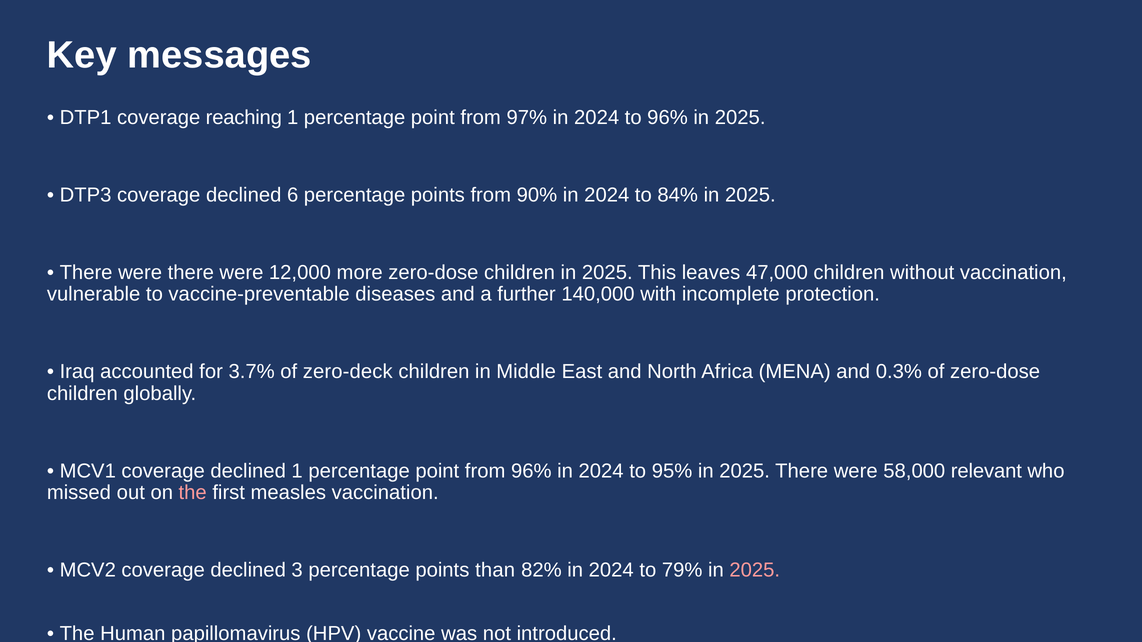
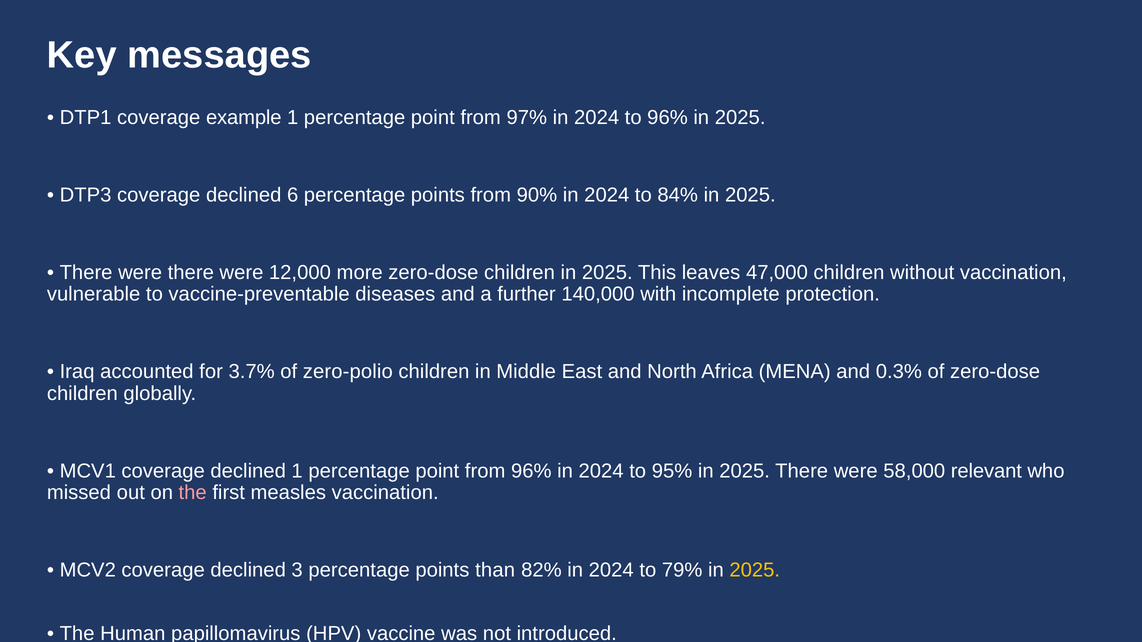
reaching: reaching -> example
zero-deck: zero-deck -> zero-polio
2025 at (755, 570) colour: pink -> yellow
